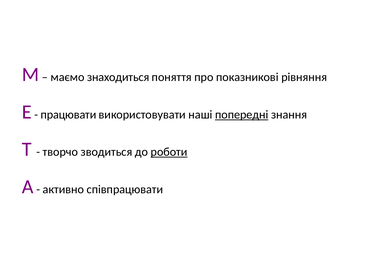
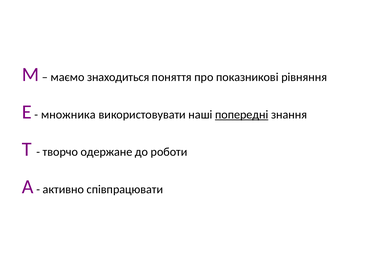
працювати: працювати -> множника
зводиться: зводиться -> одержане
роботи underline: present -> none
